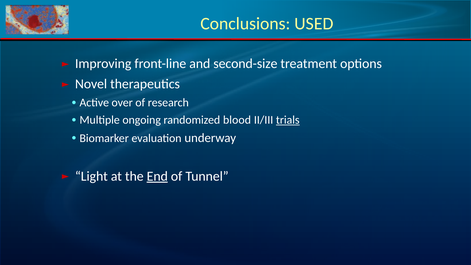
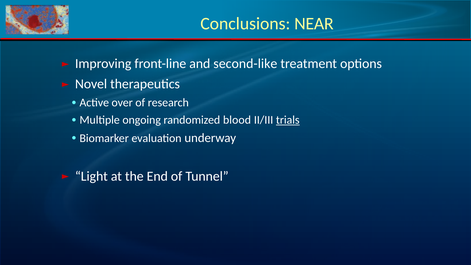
USED: USED -> NEAR
second-size: second-size -> second-like
End underline: present -> none
